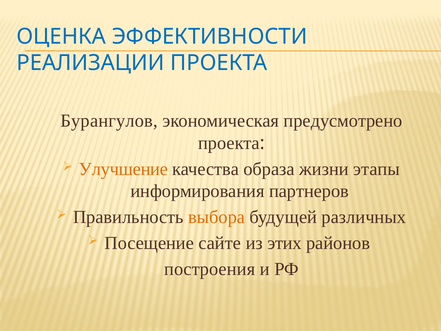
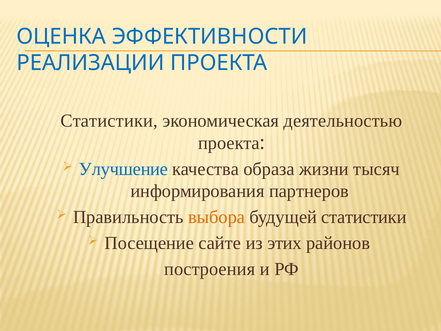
Бурангулов at (109, 121): Бурангулов -> Статистики
предусмотрено: предусмотрено -> деятельностью
Улучшение colour: orange -> blue
этапы: этапы -> тысяч
будущей различных: различных -> статистики
